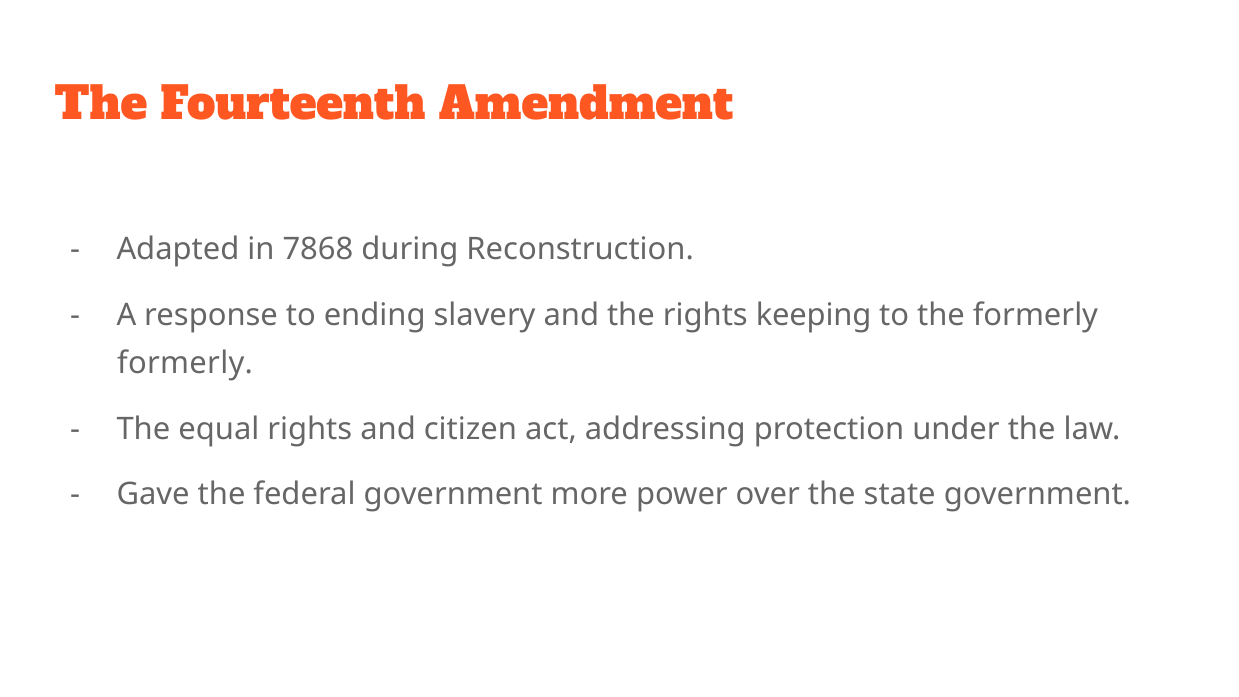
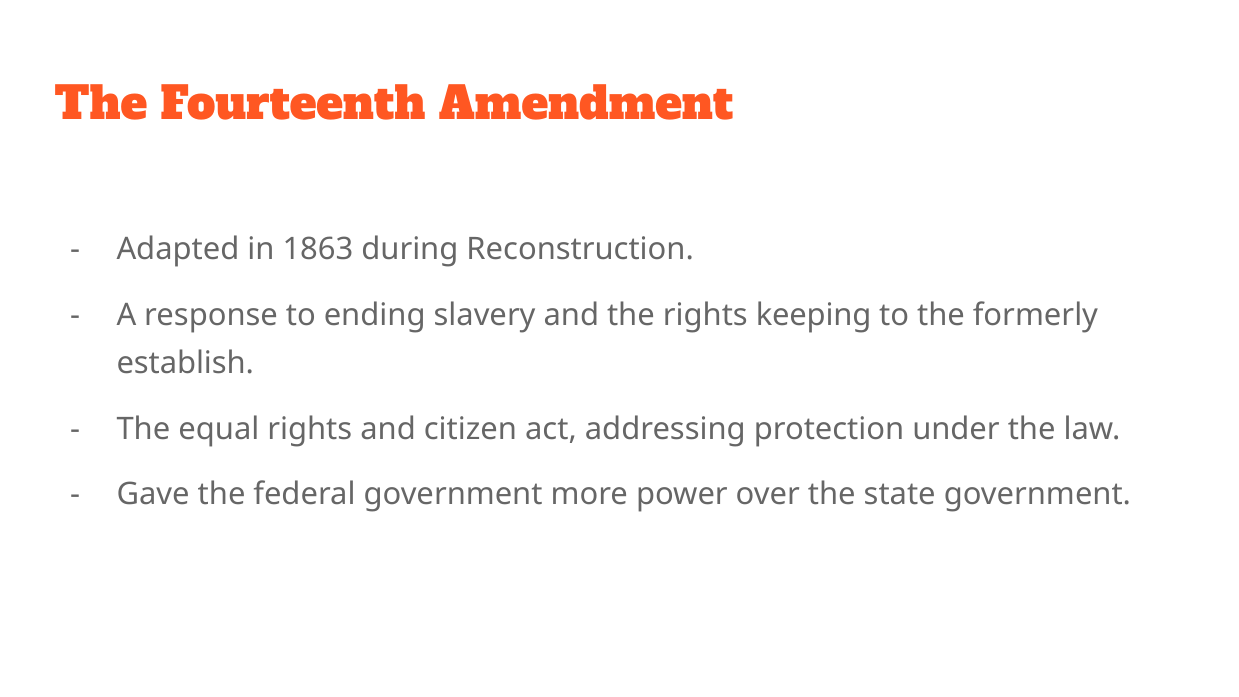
7868: 7868 -> 1863
formerly at (185, 363): formerly -> establish
